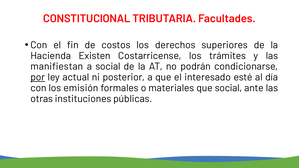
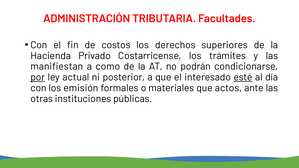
CONSTITUCIONAL: CONSTITUCIONAL -> ADMINISTRACIÓN
Existen: Existen -> Privado
a social: social -> como
esté underline: none -> present
que social: social -> actos
